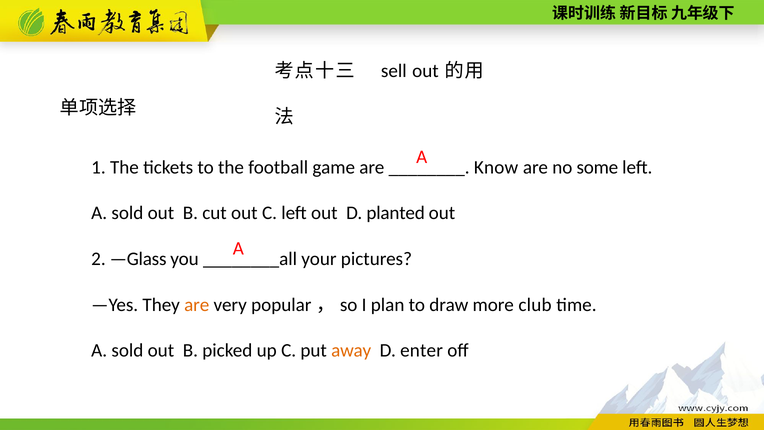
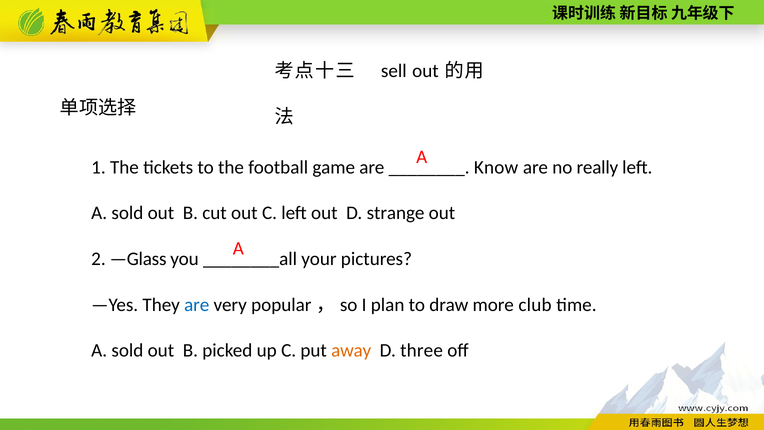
some: some -> really
planted: planted -> strange
are at (197, 305) colour: orange -> blue
enter: enter -> three
